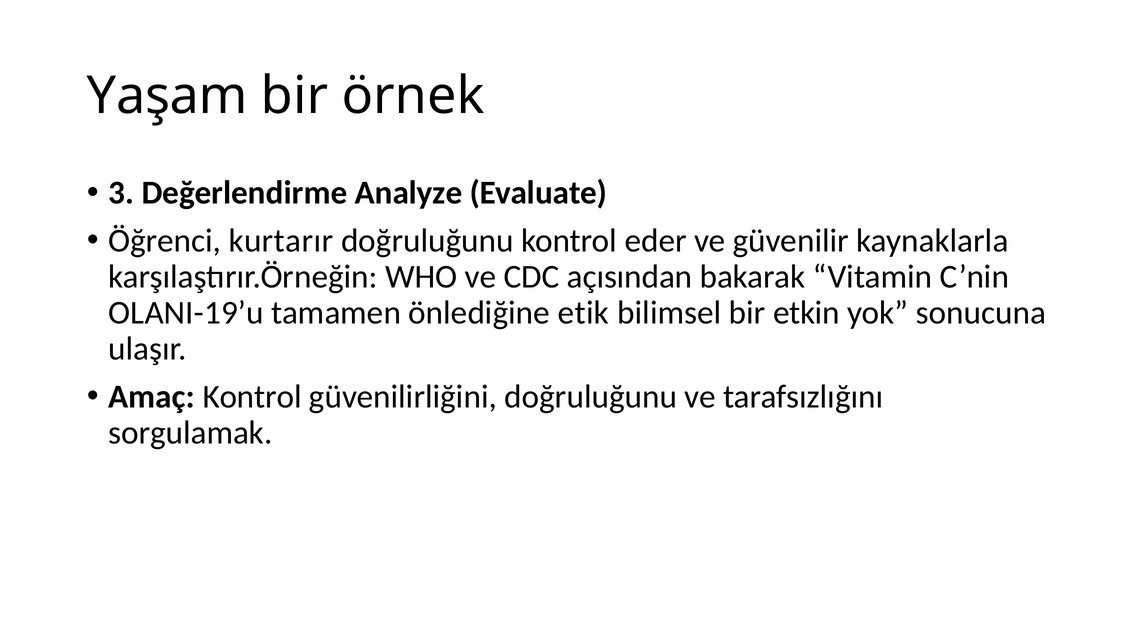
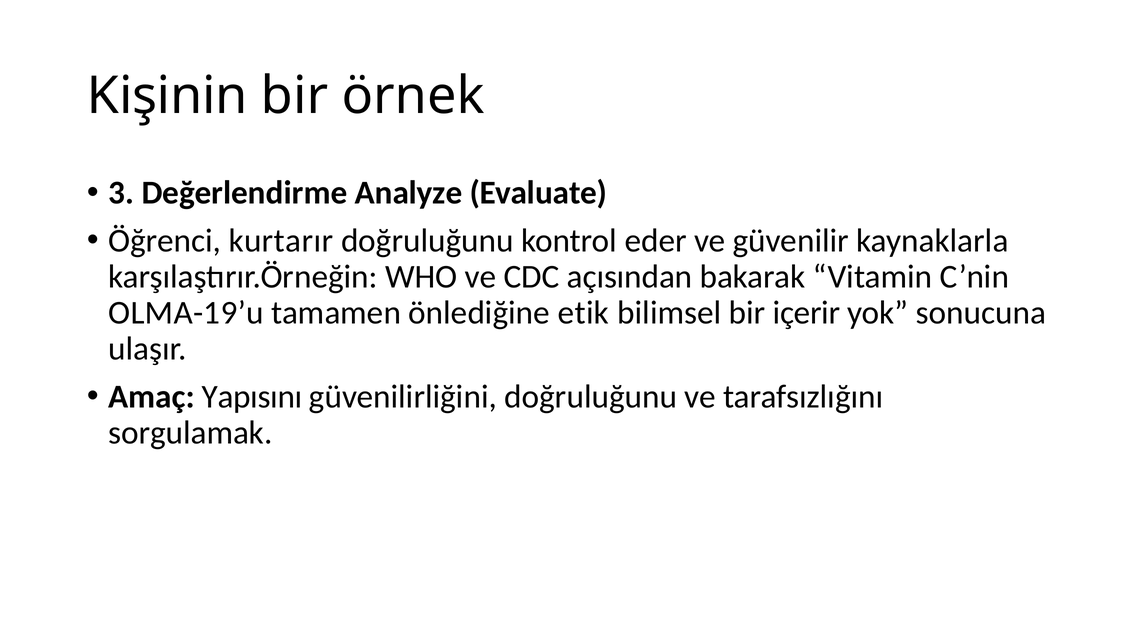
Yaşam: Yaşam -> Kişinin
OLANI-19’u: OLANI-19’u -> OLMA-19’u
etkin: etkin -> içerir
Amaç Kontrol: Kontrol -> Yapısını
